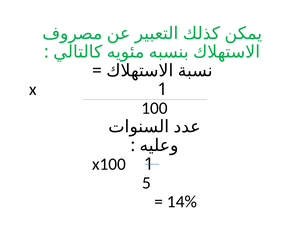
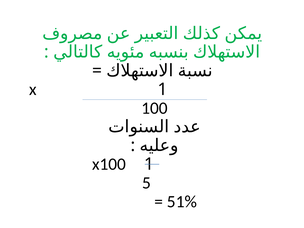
14%: 14% -> 51%
